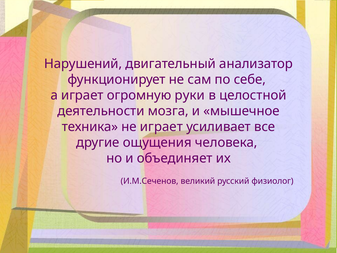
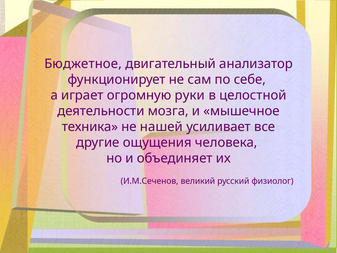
Нарушений: Нарушений -> Бюджетное
не играет: играет -> нашей
